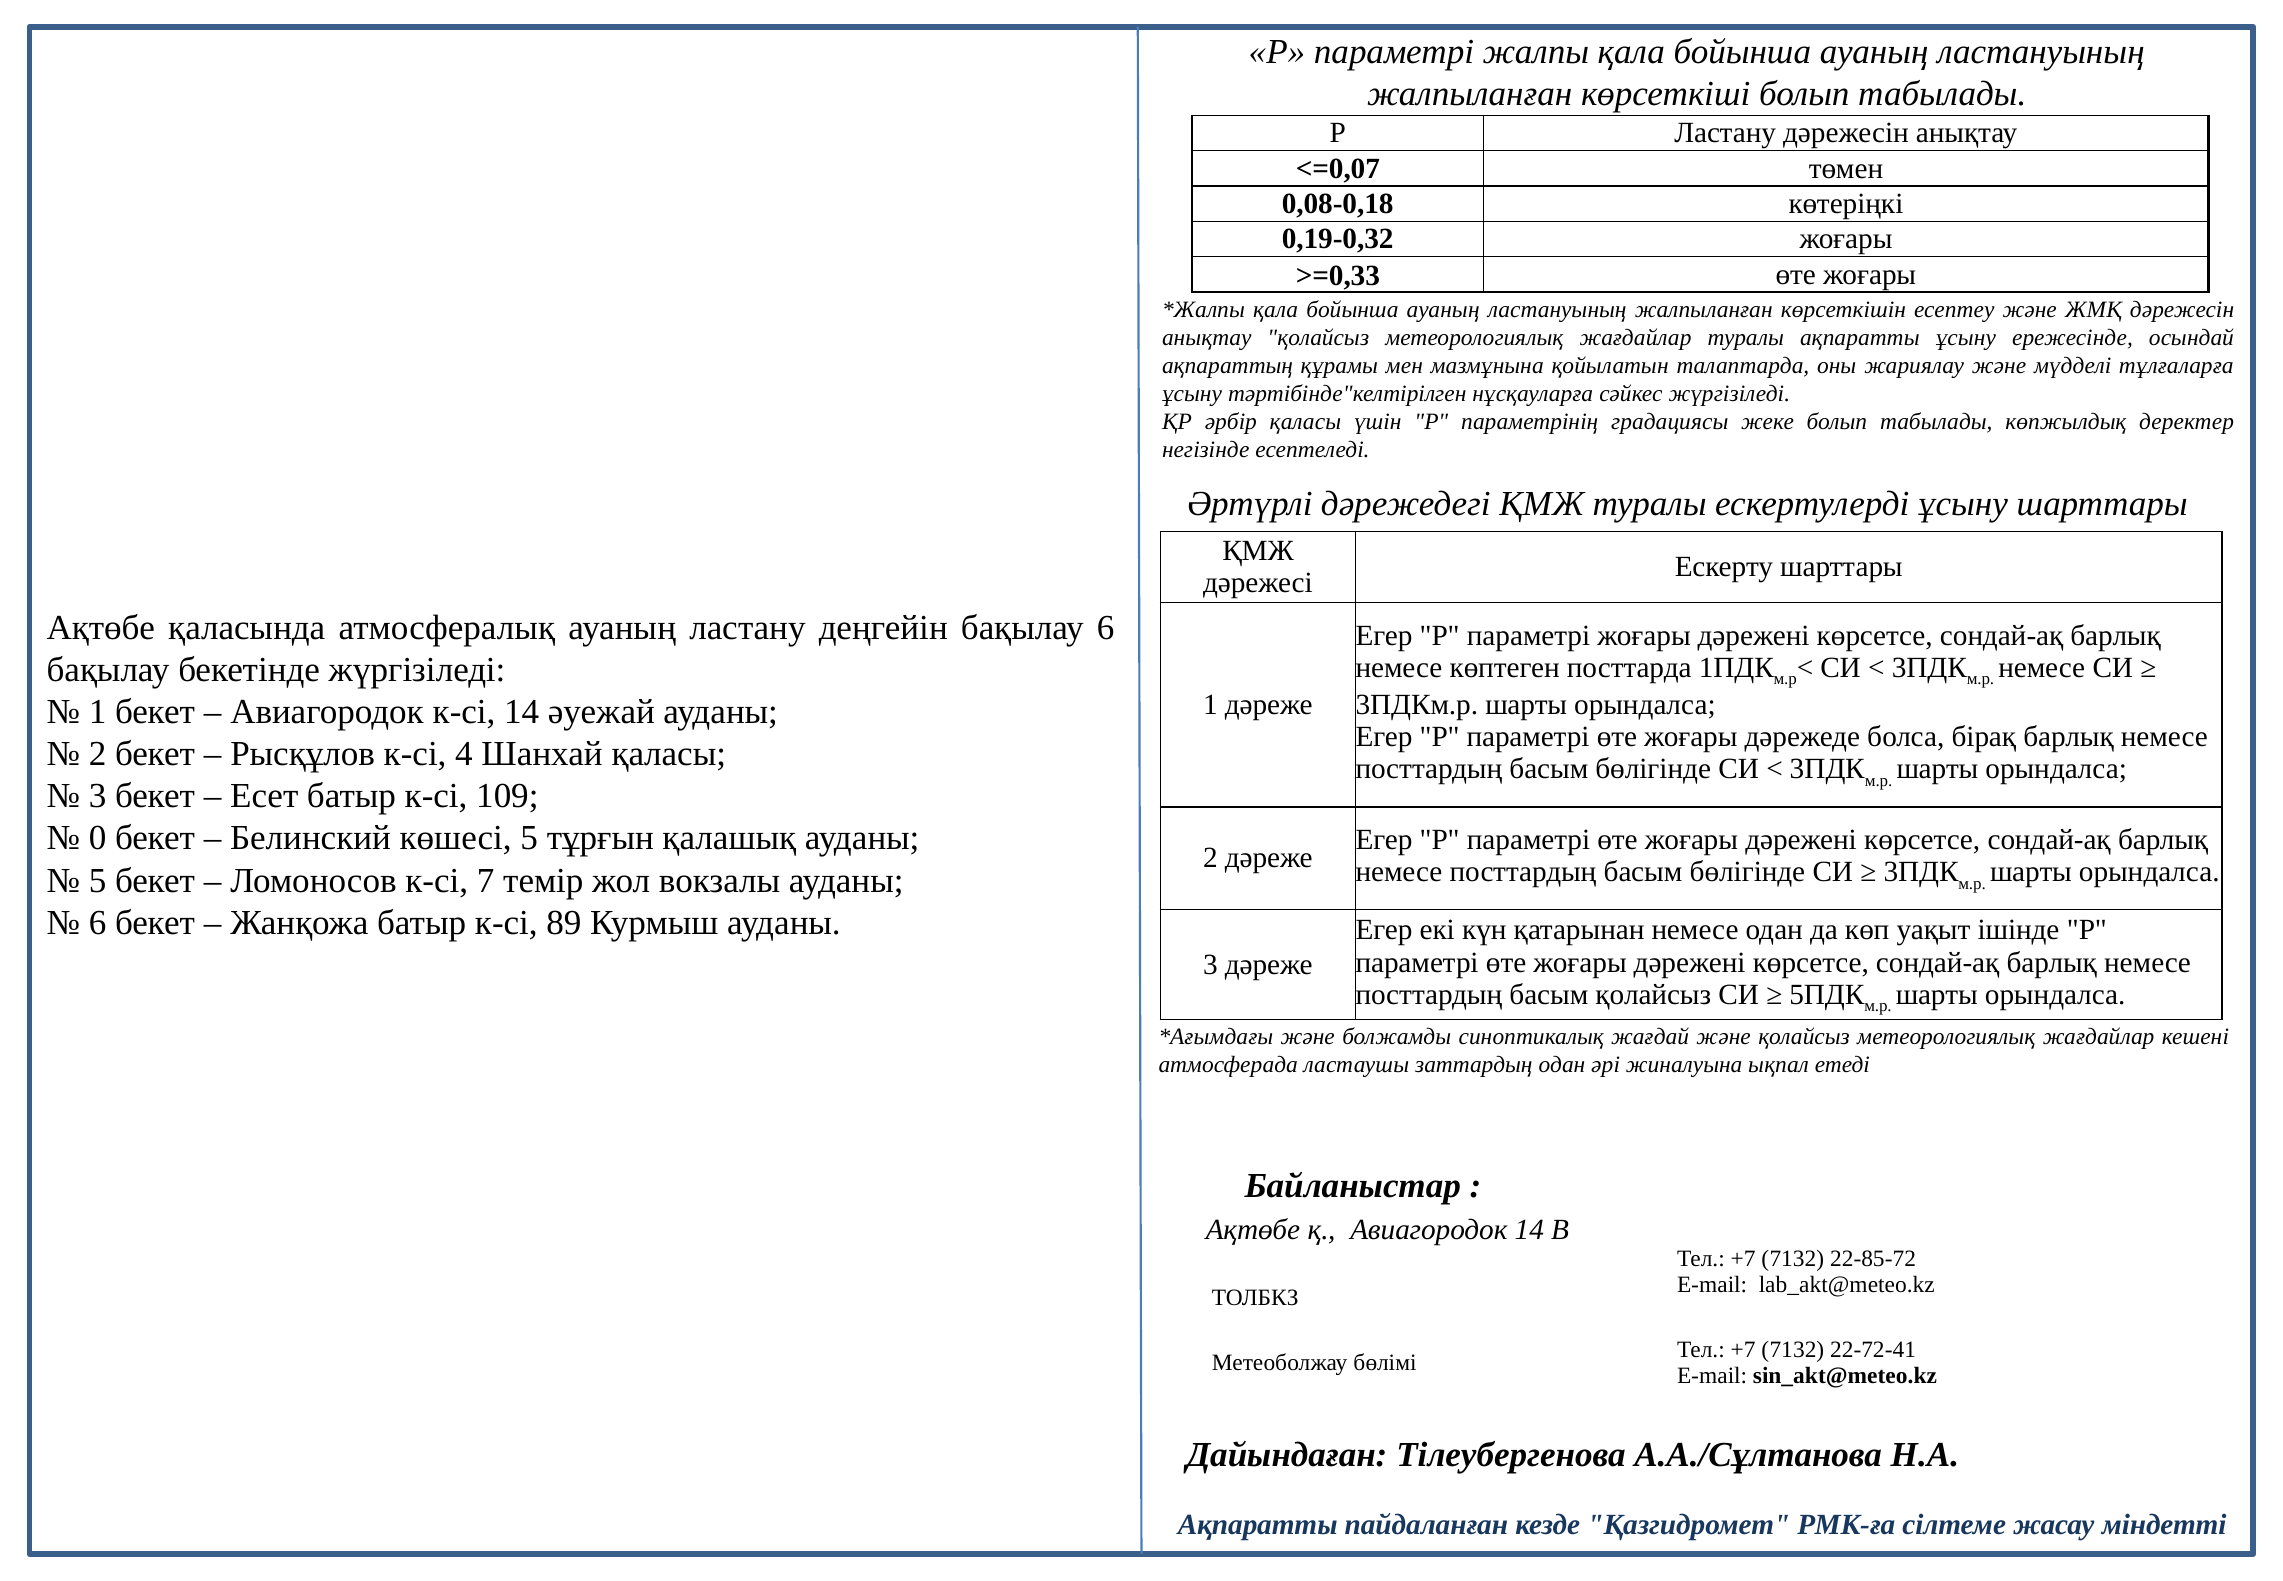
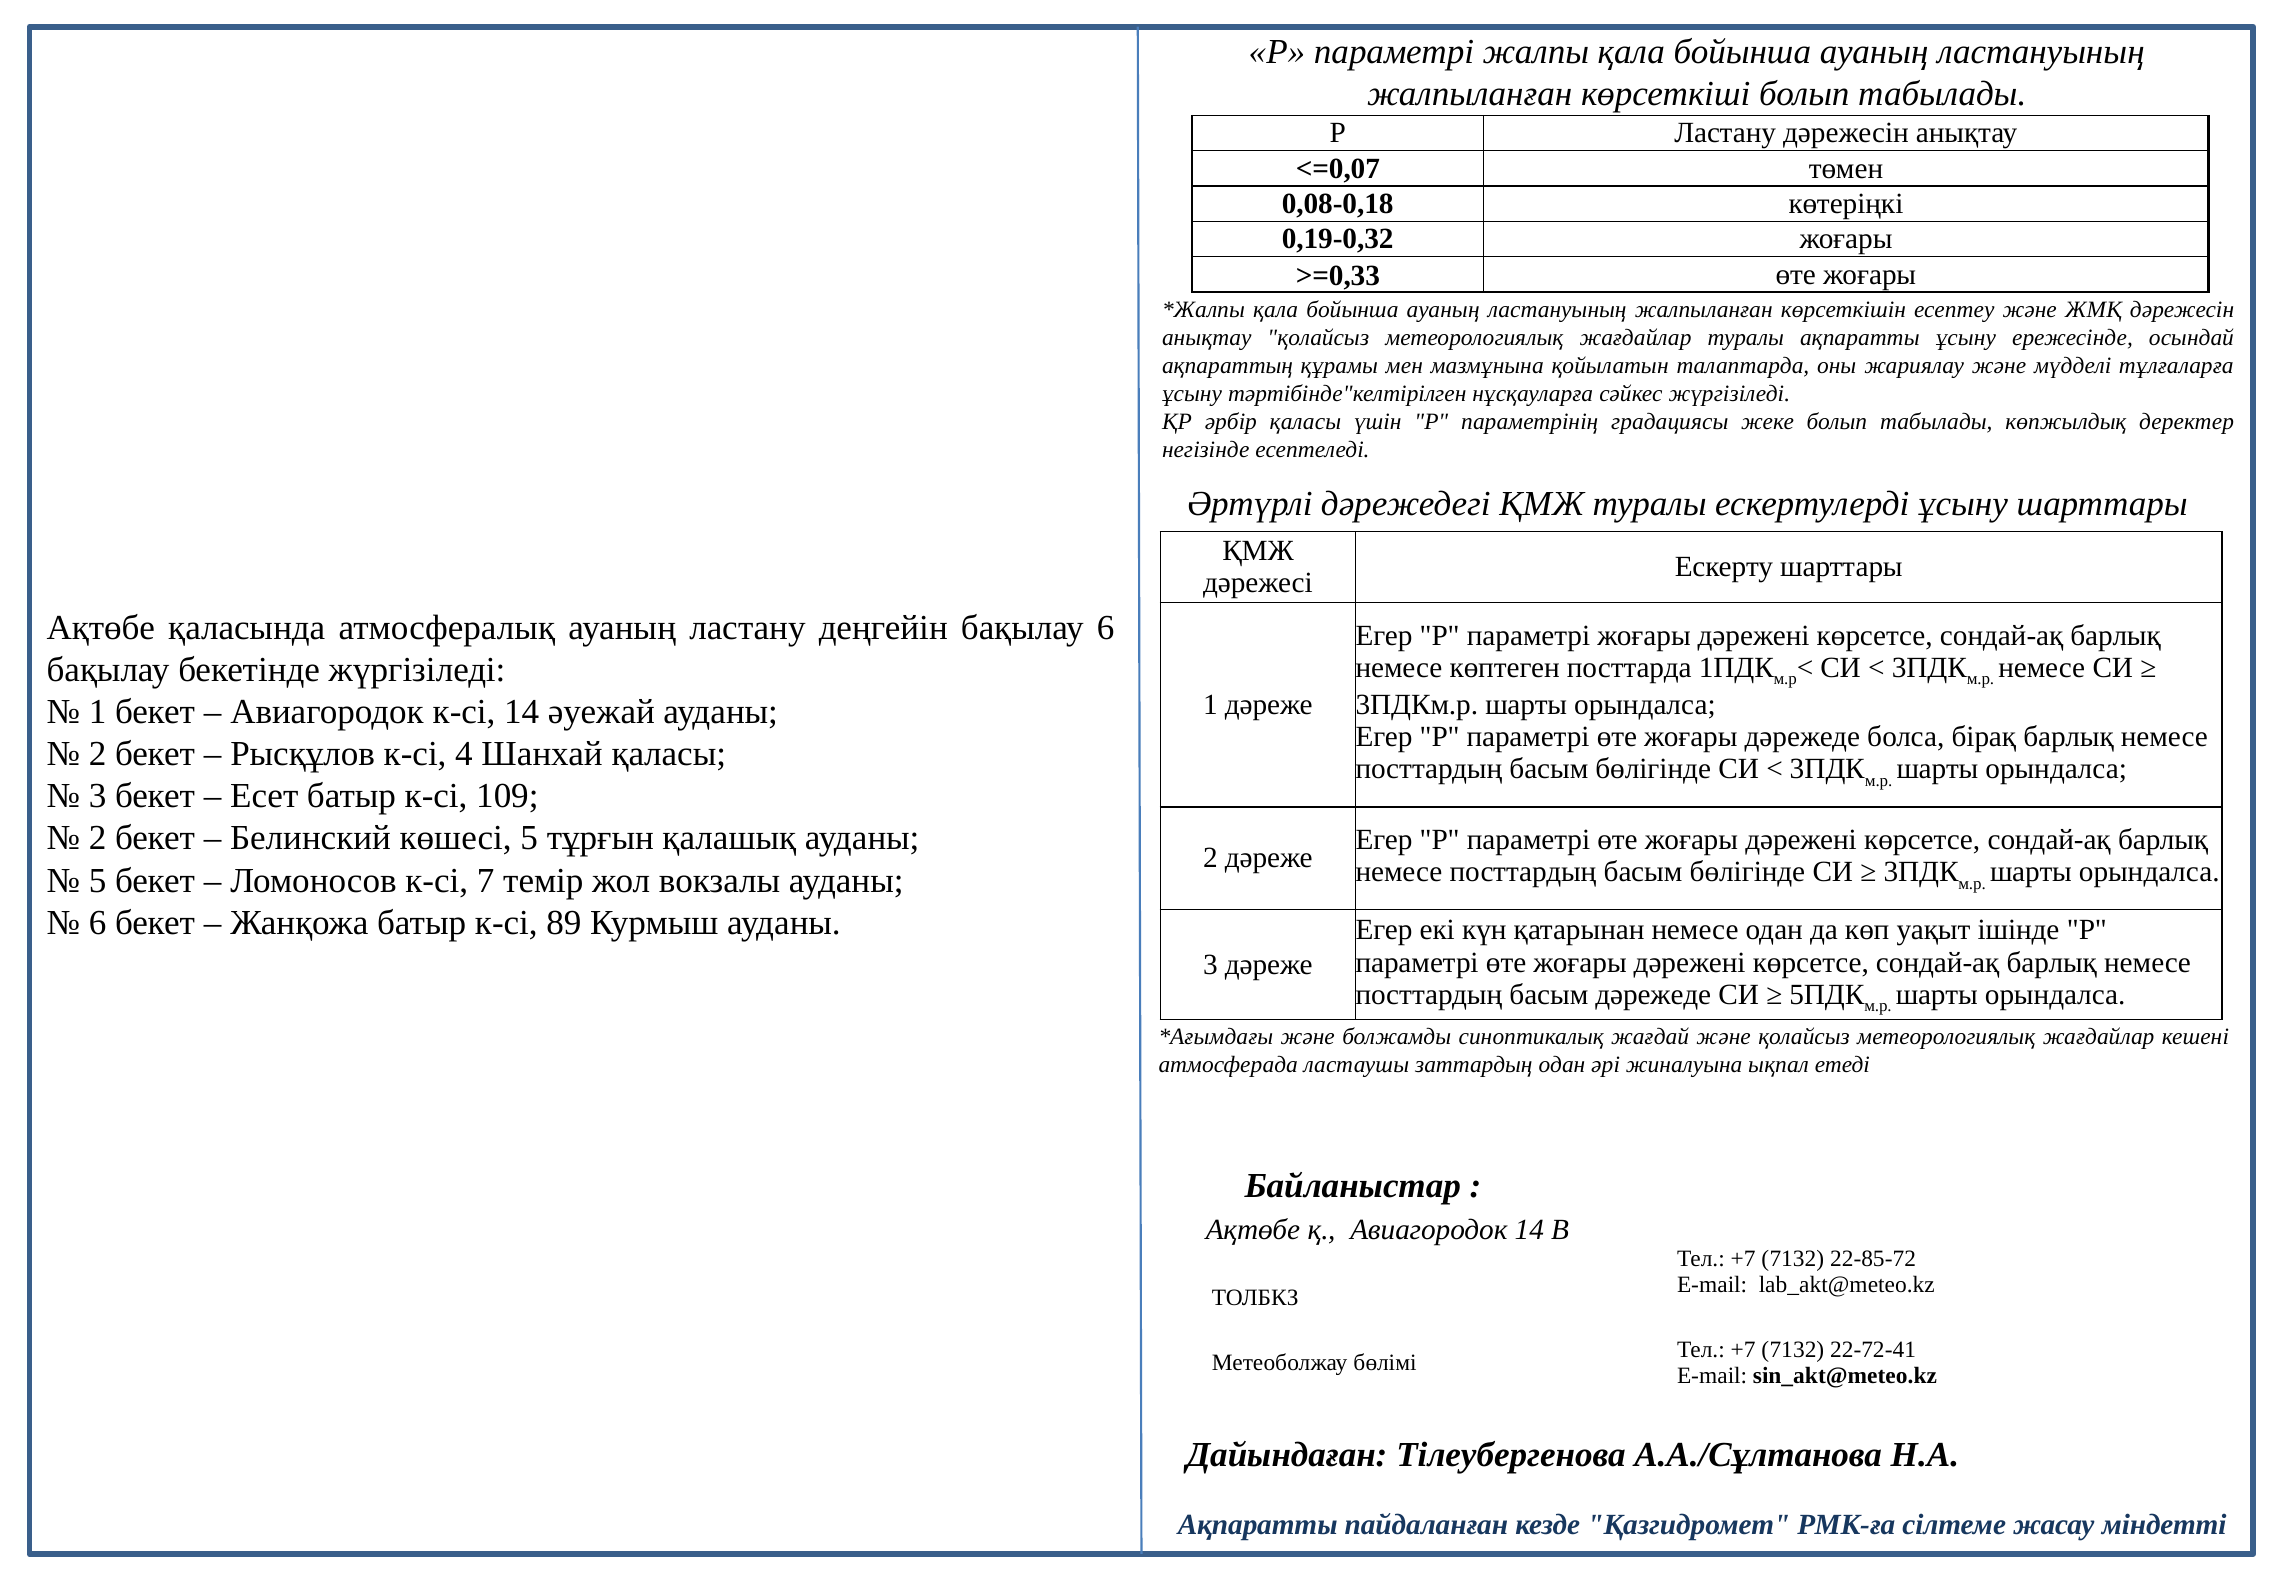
0 at (98, 838): 0 -> 2
басым қолайсыз: қолайсыз -> дәрежеде
